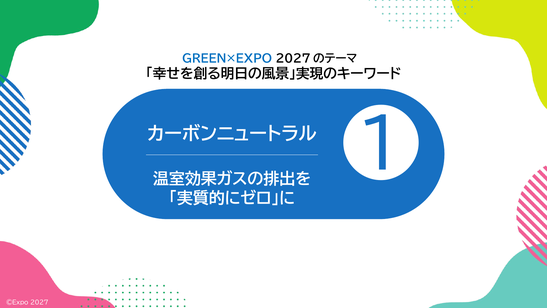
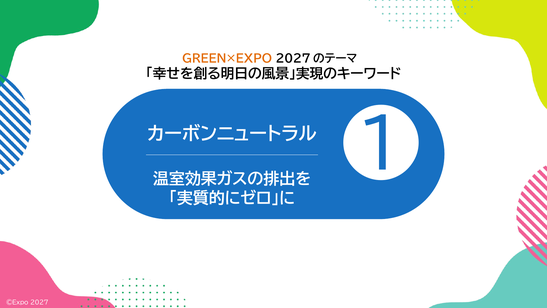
GREEN×EXPO colour: blue -> orange
